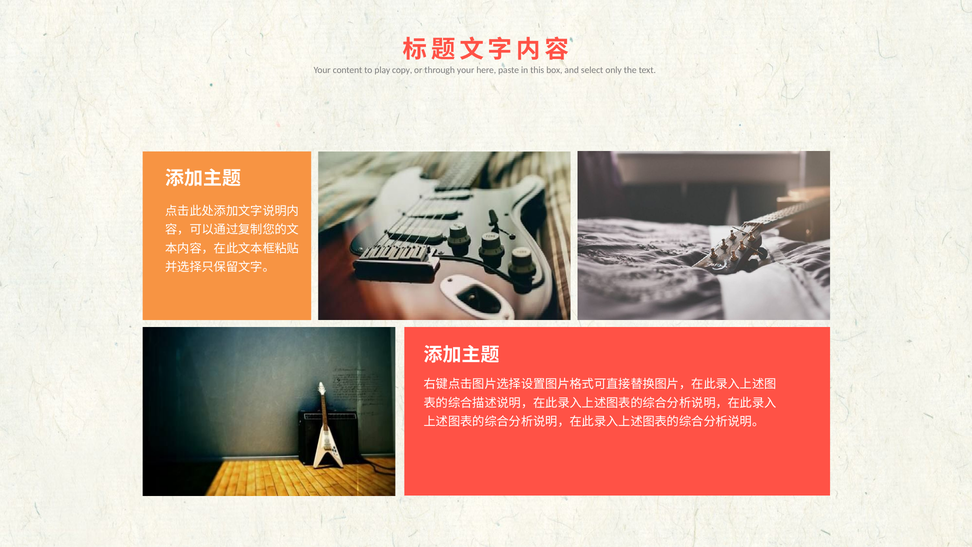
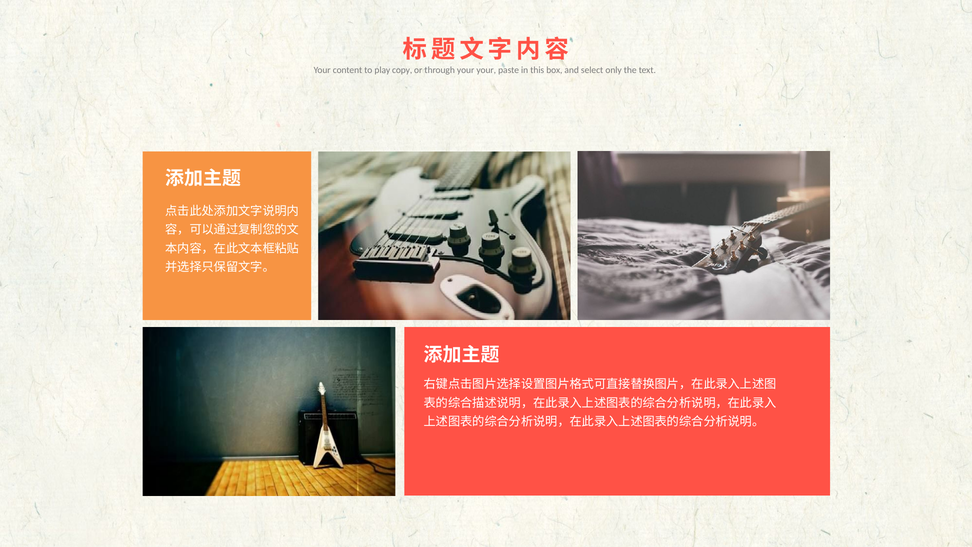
your here: here -> your
